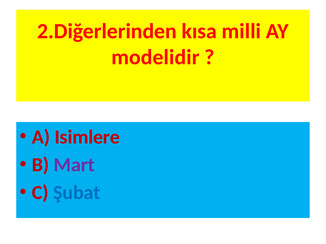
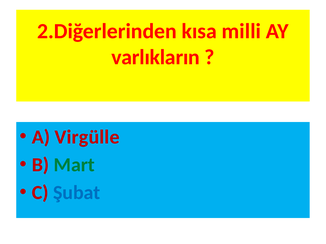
modelidir: modelidir -> varlıkların
Isimlere: Isimlere -> Virgülle
Mart colour: purple -> green
